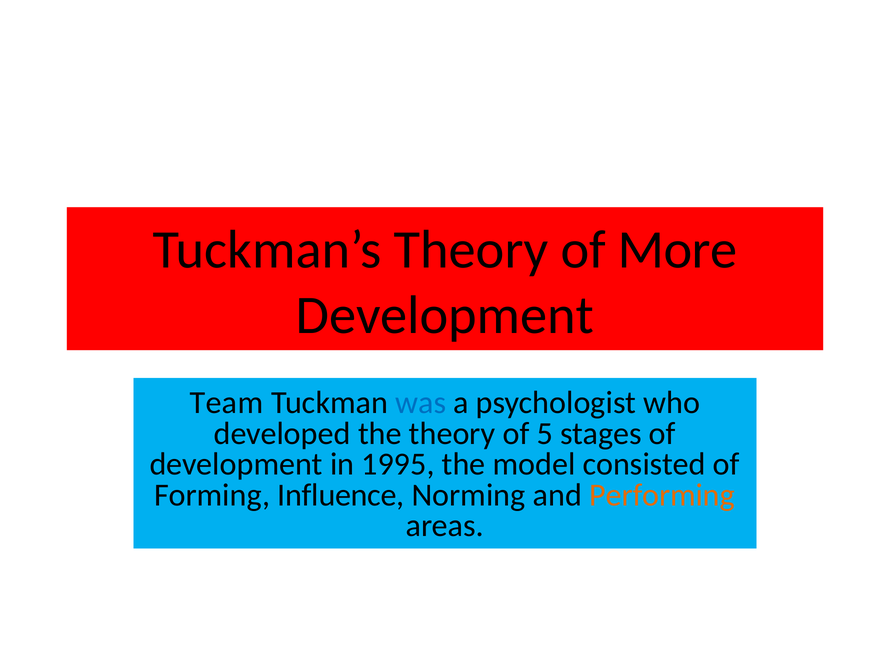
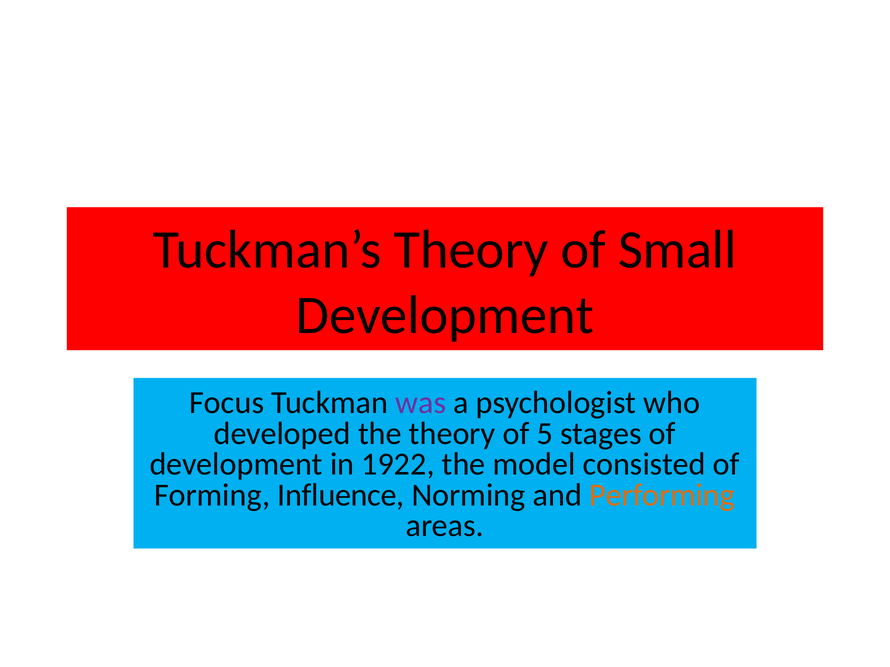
More: More -> Small
Team: Team -> Focus
was colour: blue -> purple
1995: 1995 -> 1922
